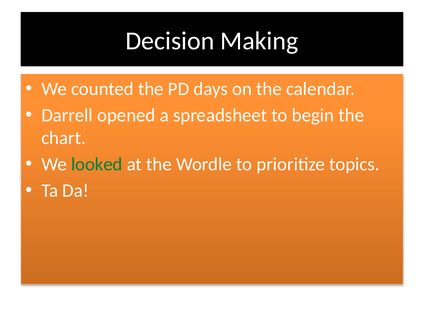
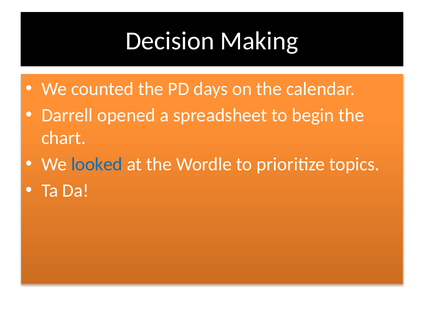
looked colour: green -> blue
